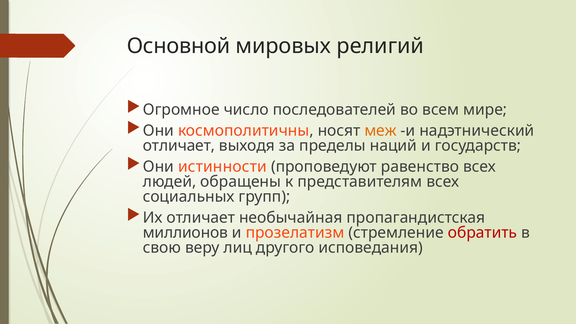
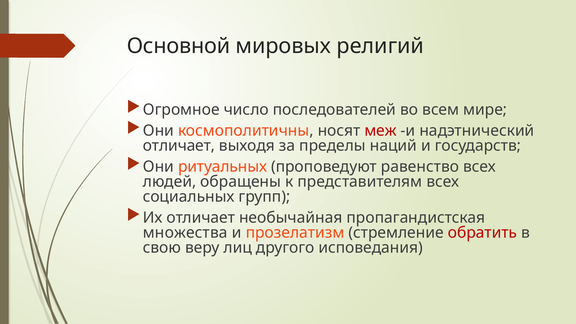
меж colour: orange -> red
истинности: истинности -> ритуальных
миллионов: миллионов -> множества
